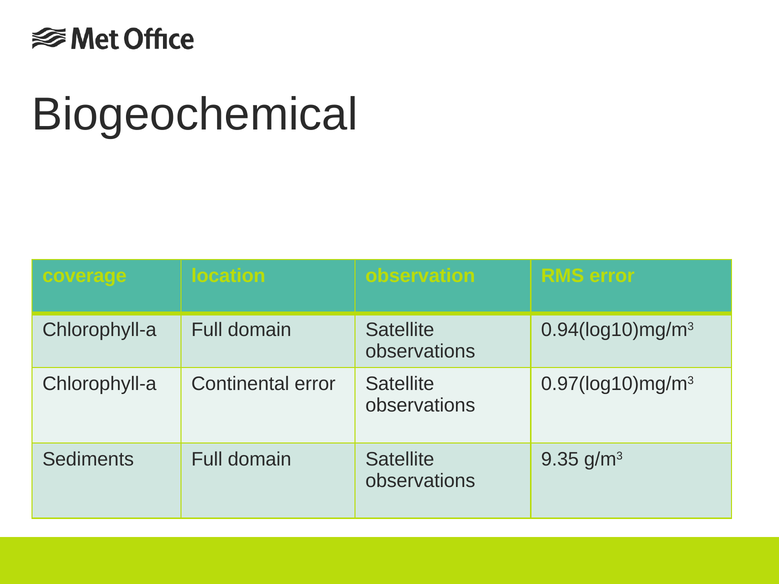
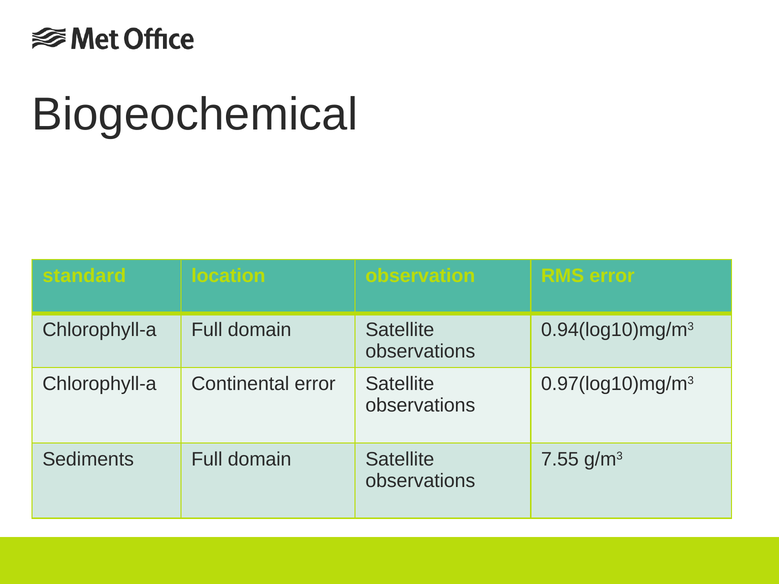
coverage: coverage -> standard
9.35: 9.35 -> 7.55
